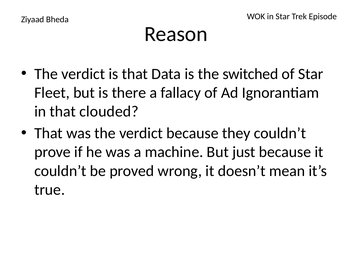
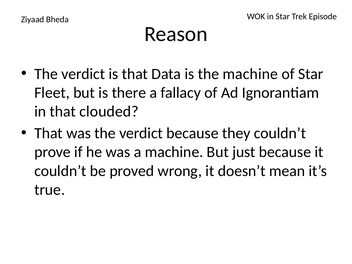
the switched: switched -> machine
